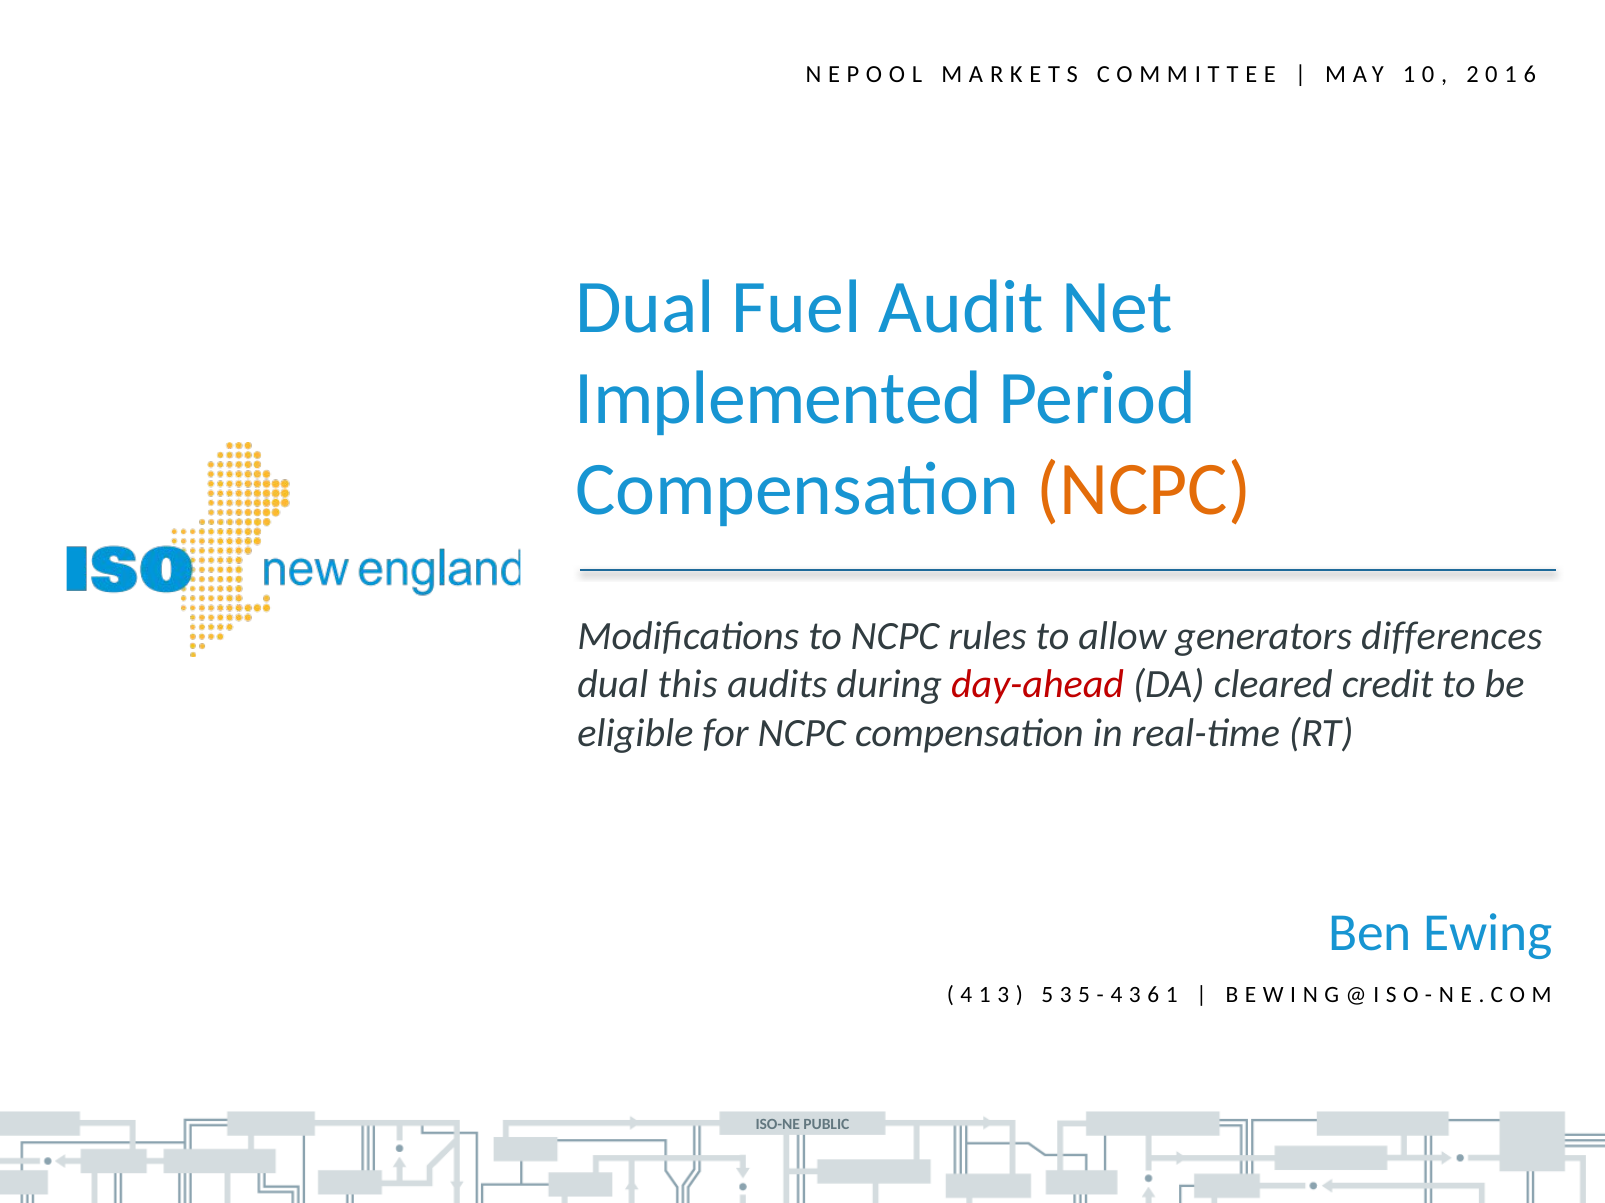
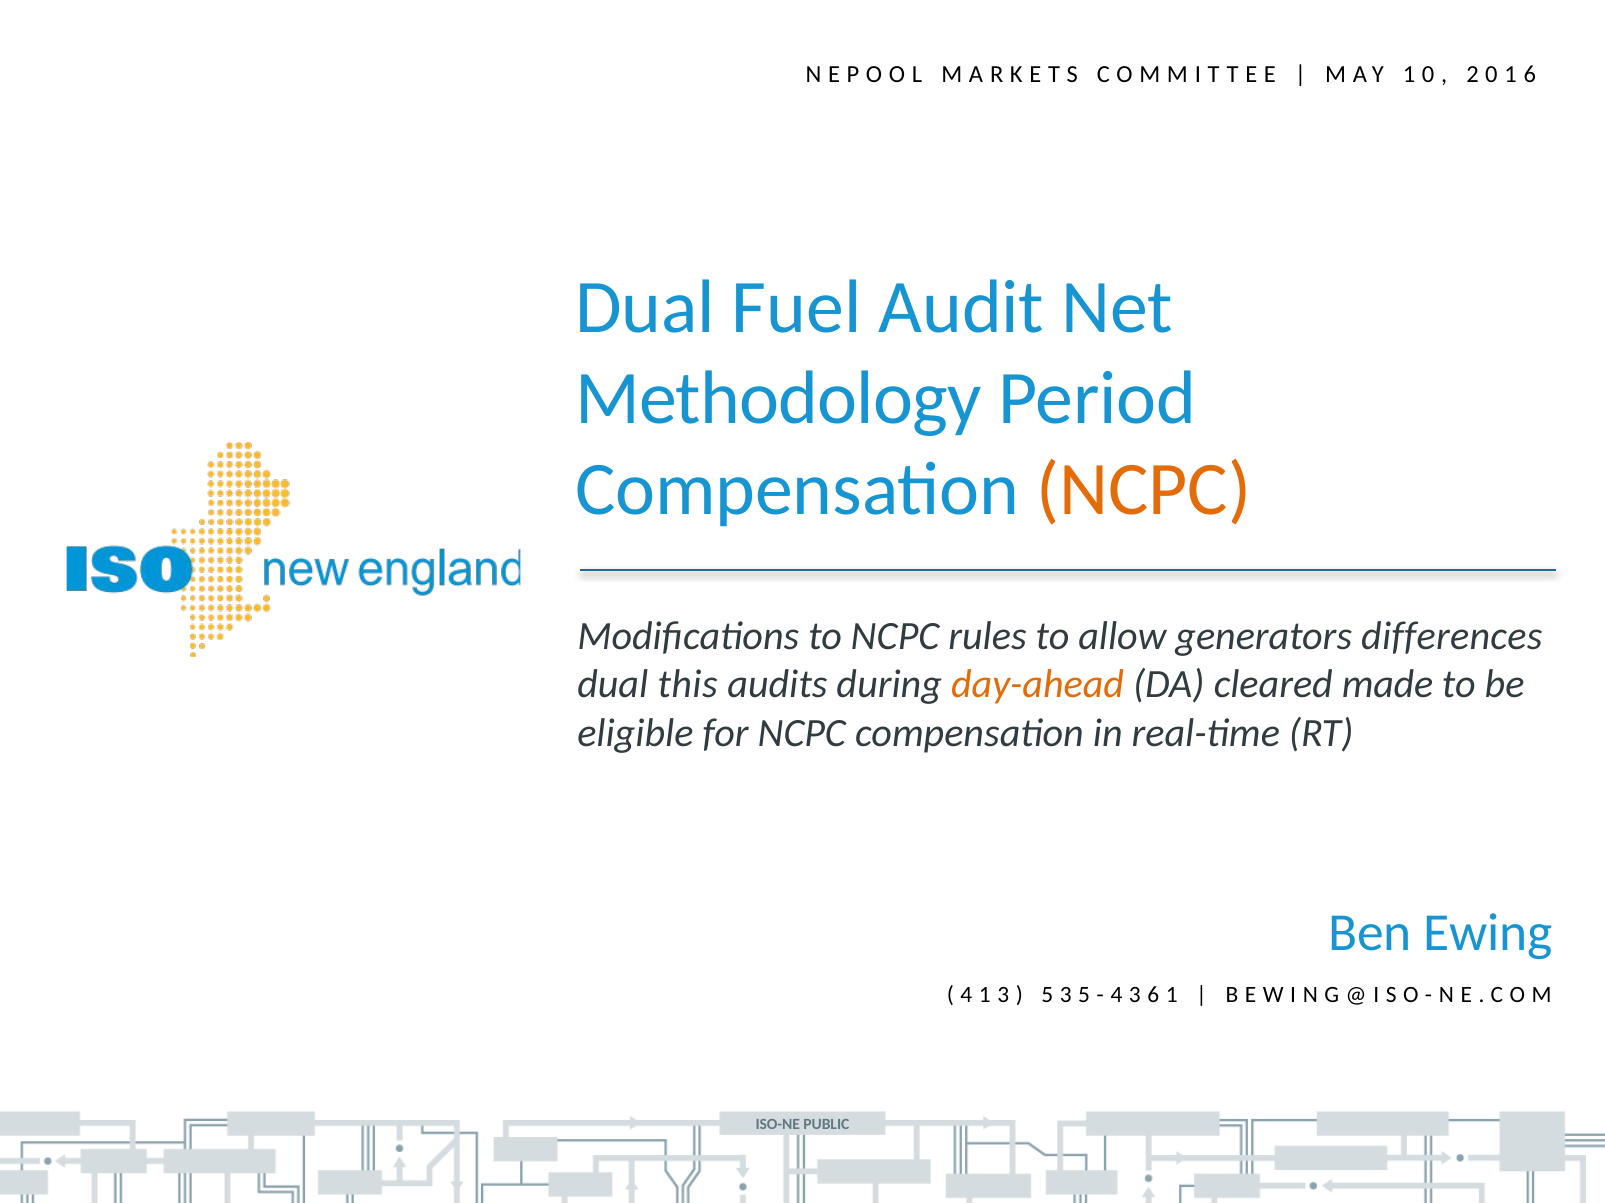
Implemented: Implemented -> Methodology
day-ahead colour: red -> orange
credit: credit -> made
